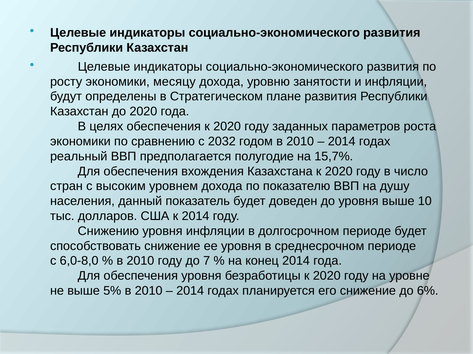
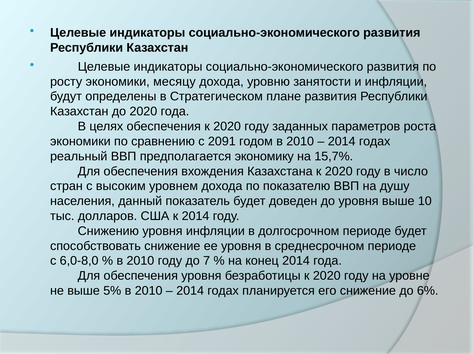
2032: 2032 -> 2091
полугодие: полугодие -> экономику
